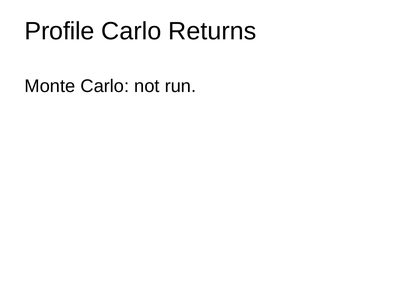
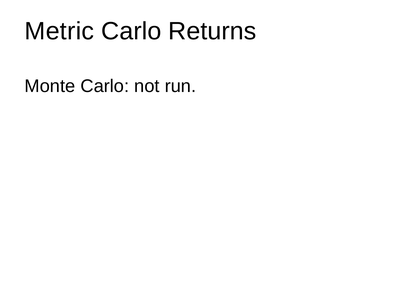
Profile: Profile -> Metric
